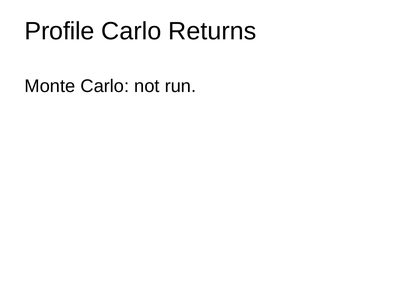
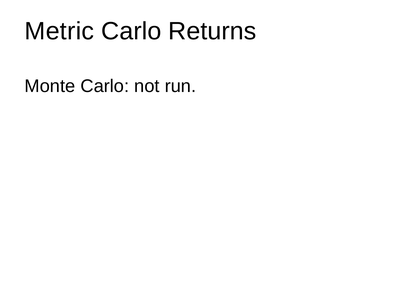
Profile: Profile -> Metric
